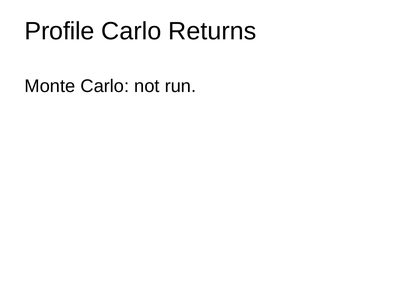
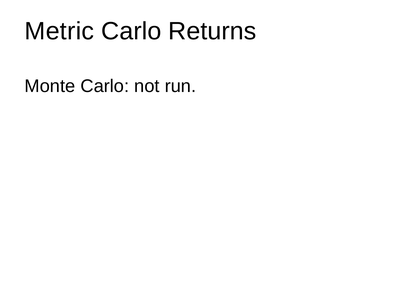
Profile: Profile -> Metric
